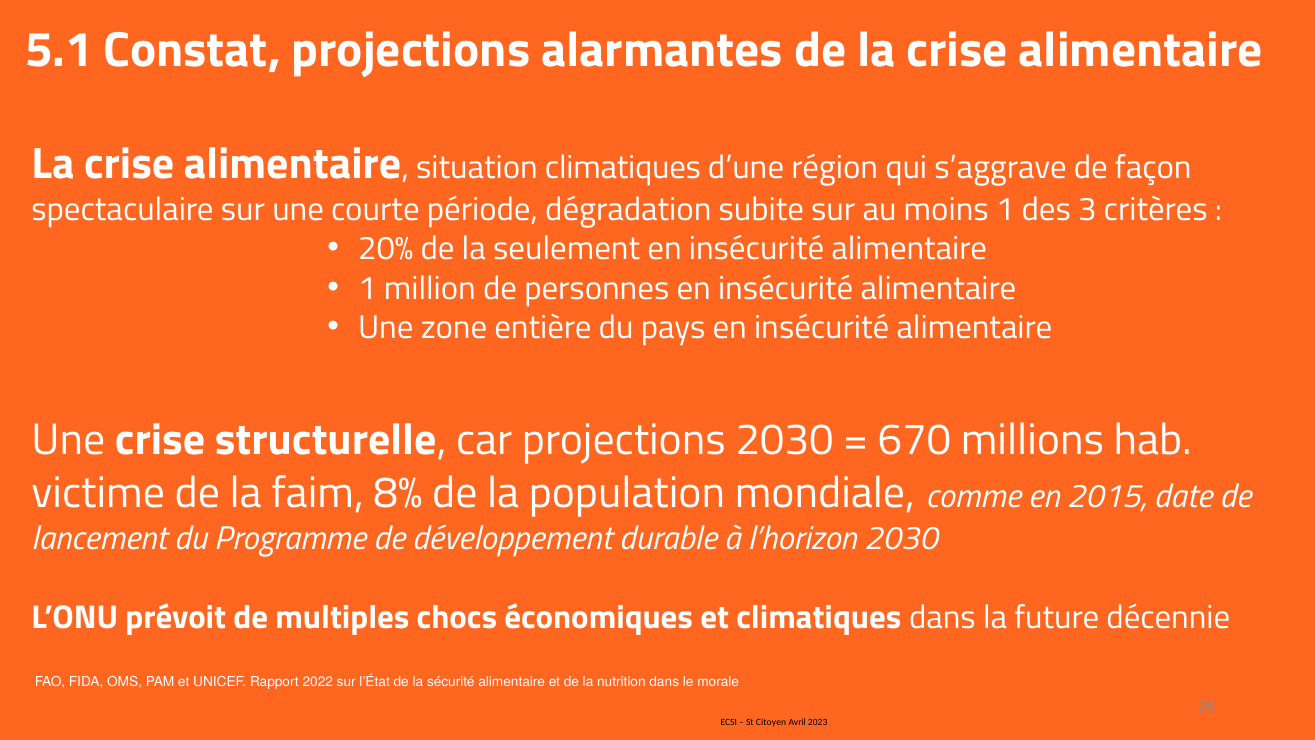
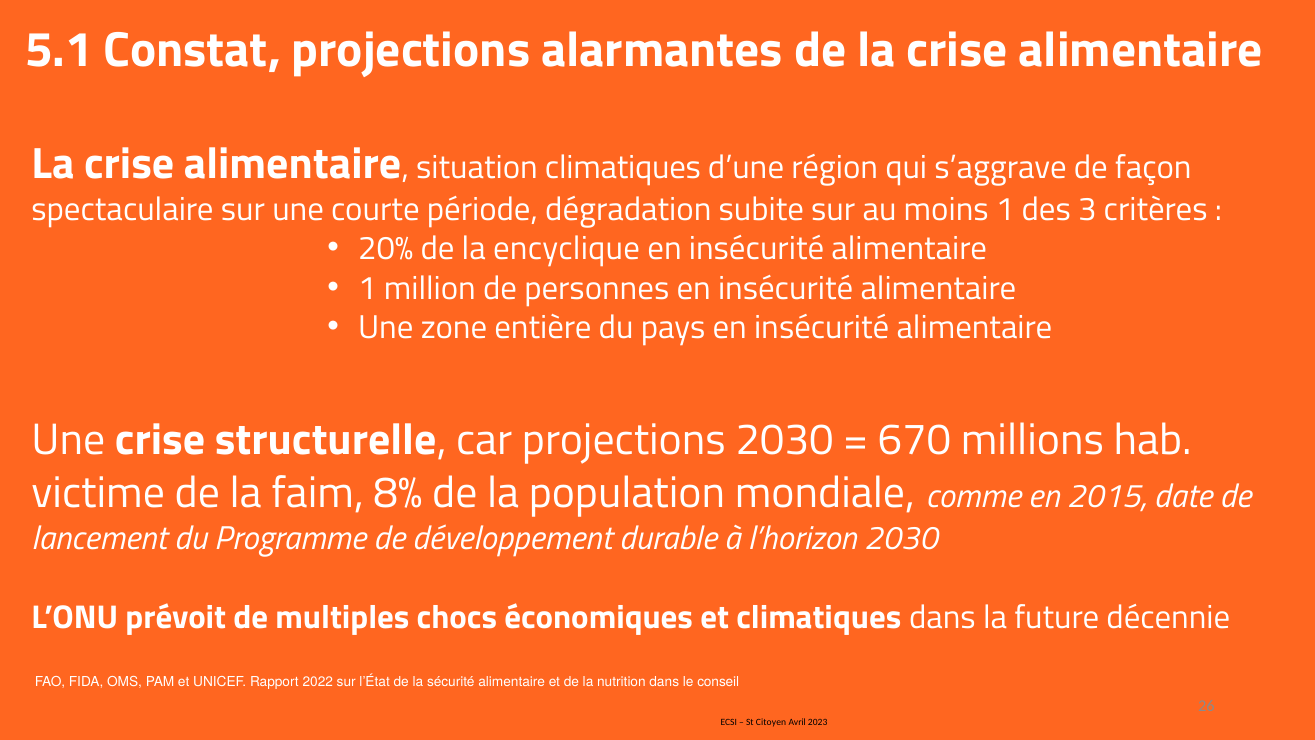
seulement: seulement -> encyclique
morale: morale -> conseil
